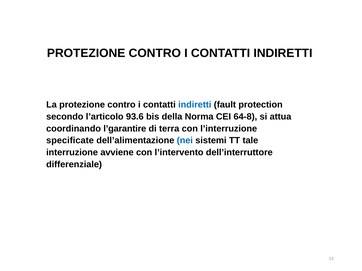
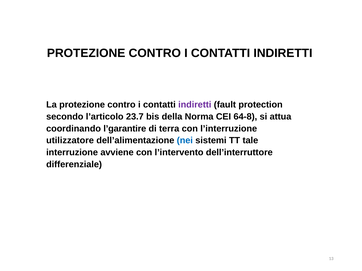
indiretti at (195, 105) colour: blue -> purple
93.6: 93.6 -> 23.7
specificate: specificate -> utilizzatore
